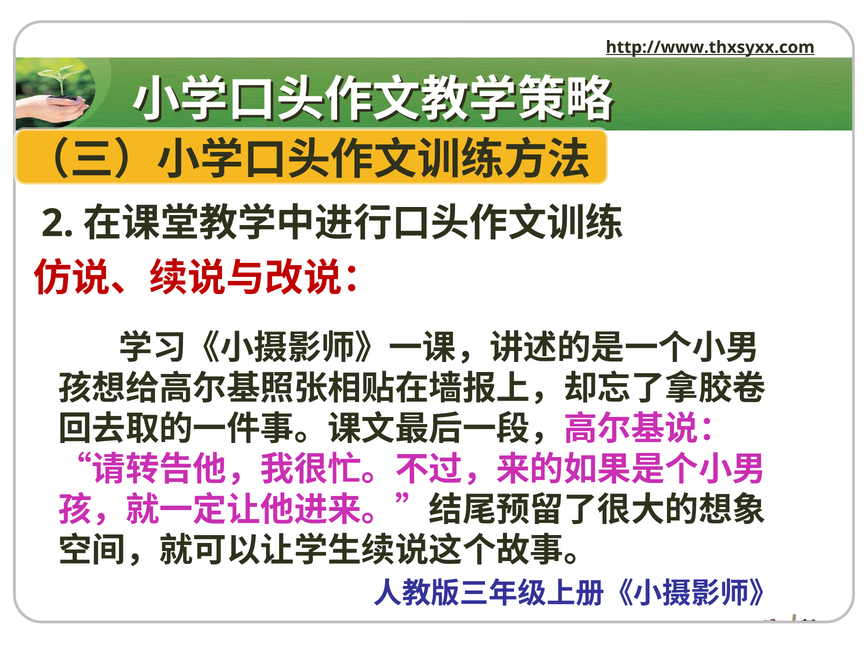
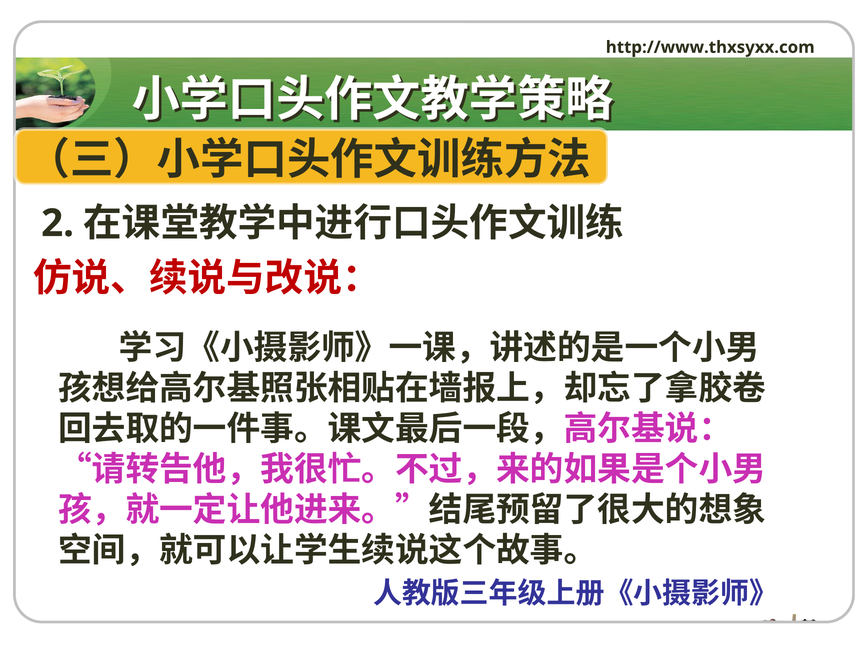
http://www.thxsyxx.com underline: present -> none
